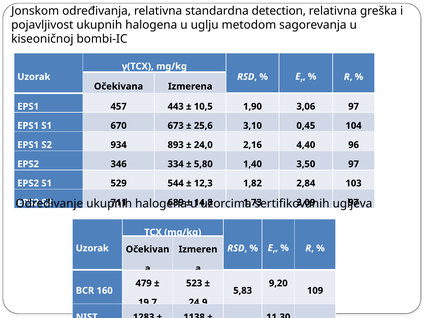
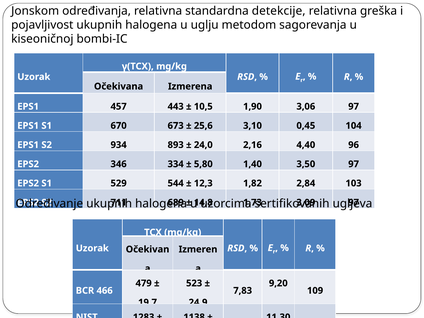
detection: detection -> detekcije
160: 160 -> 466
5,83: 5,83 -> 7,83
